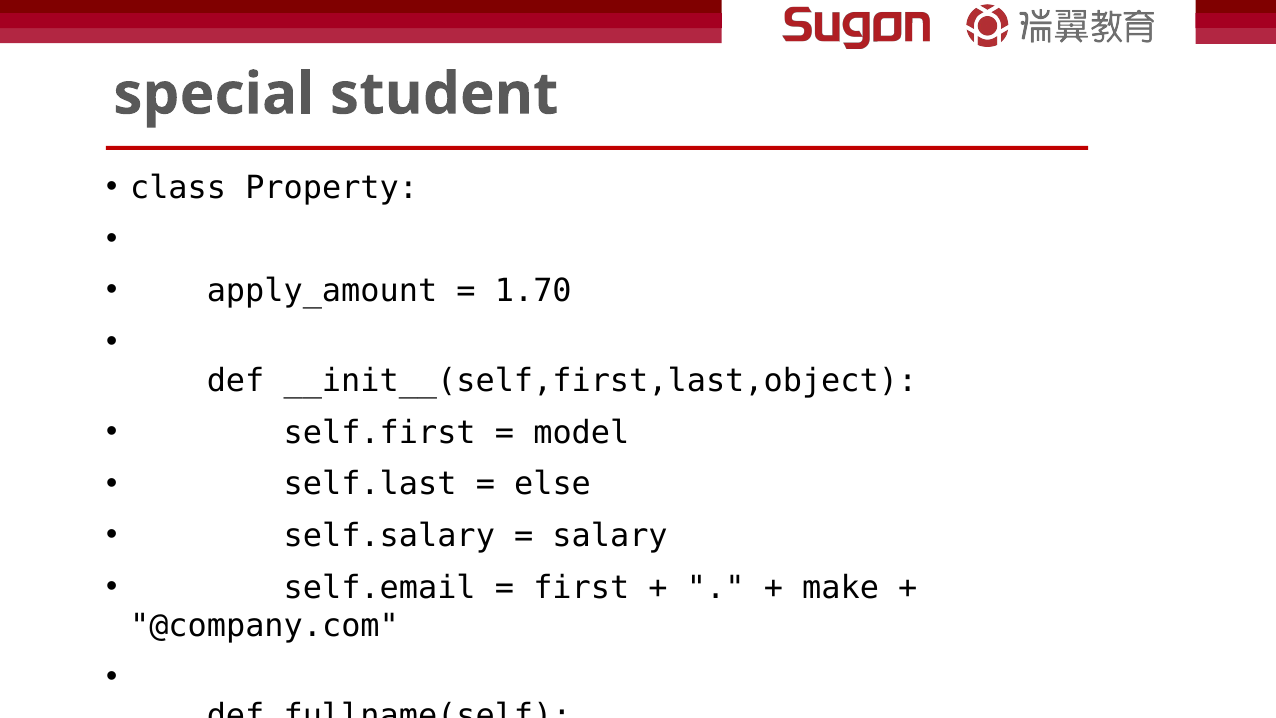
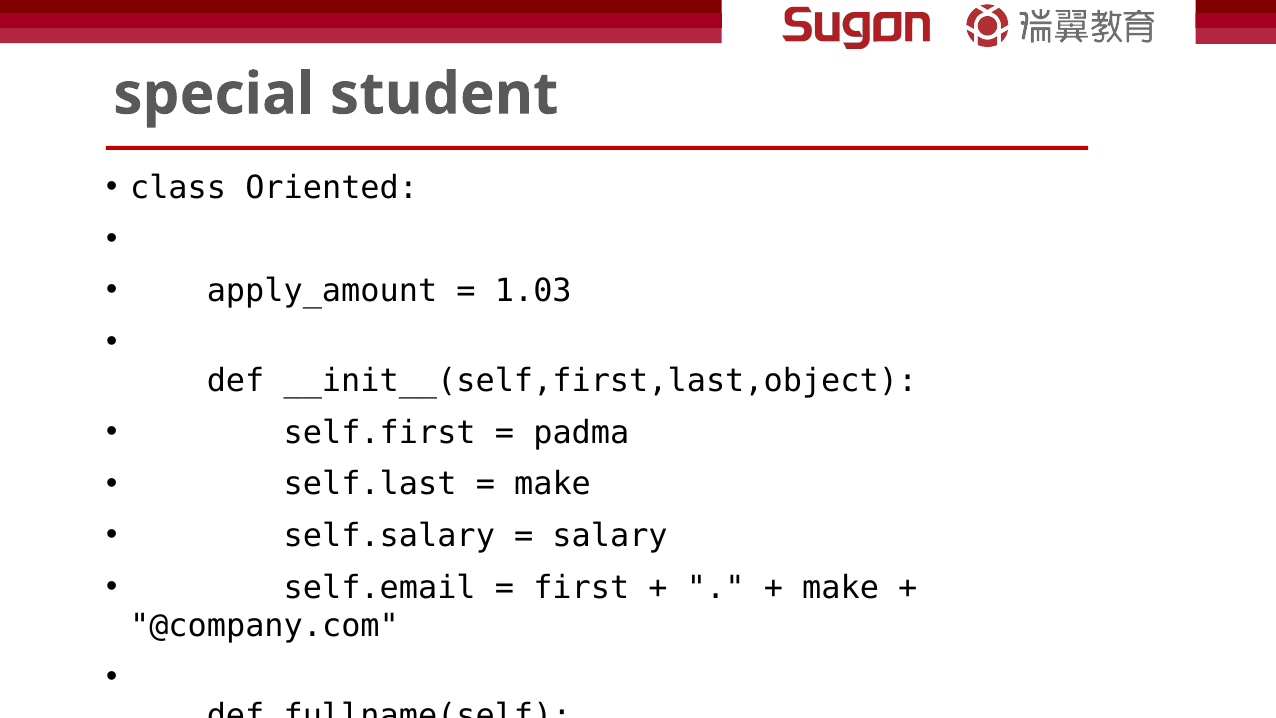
Property: Property -> Oriented
1.70: 1.70 -> 1.03
model: model -> padma
else at (552, 484): else -> make
